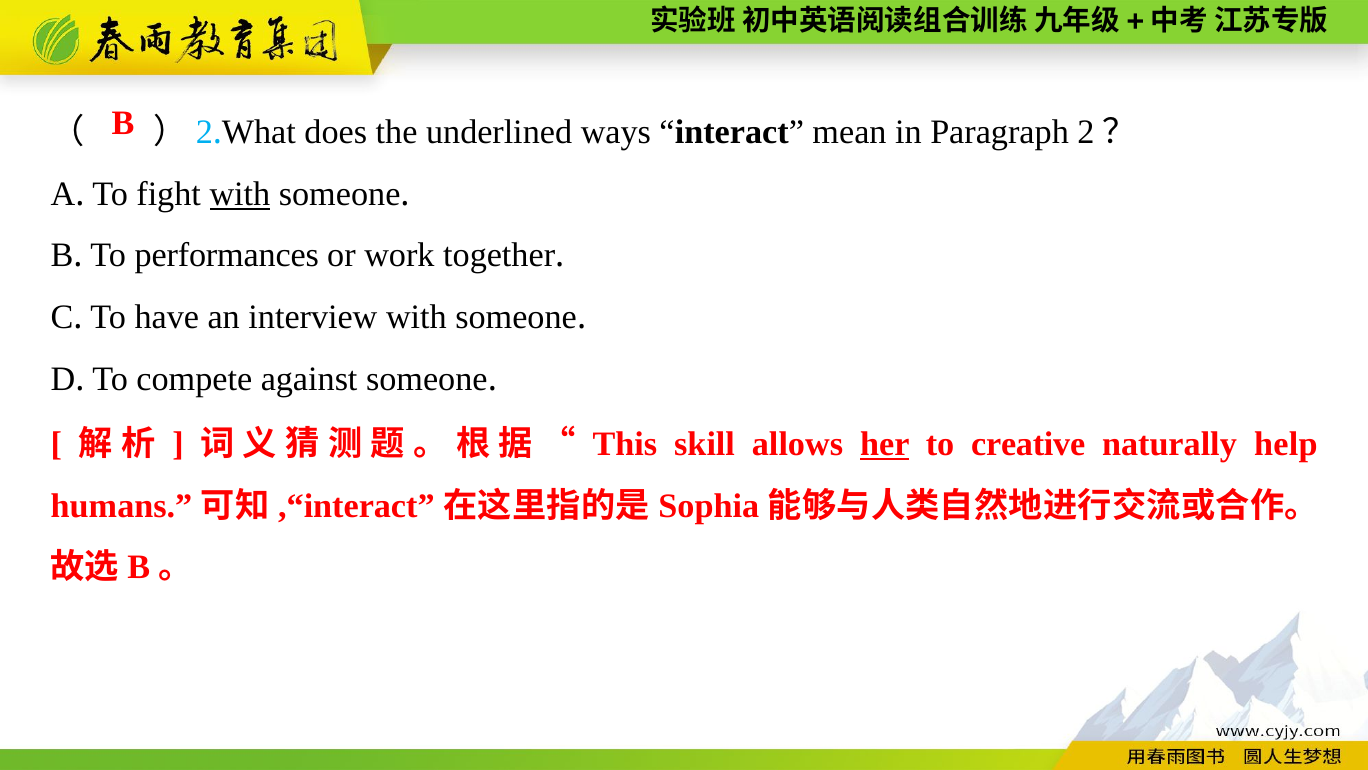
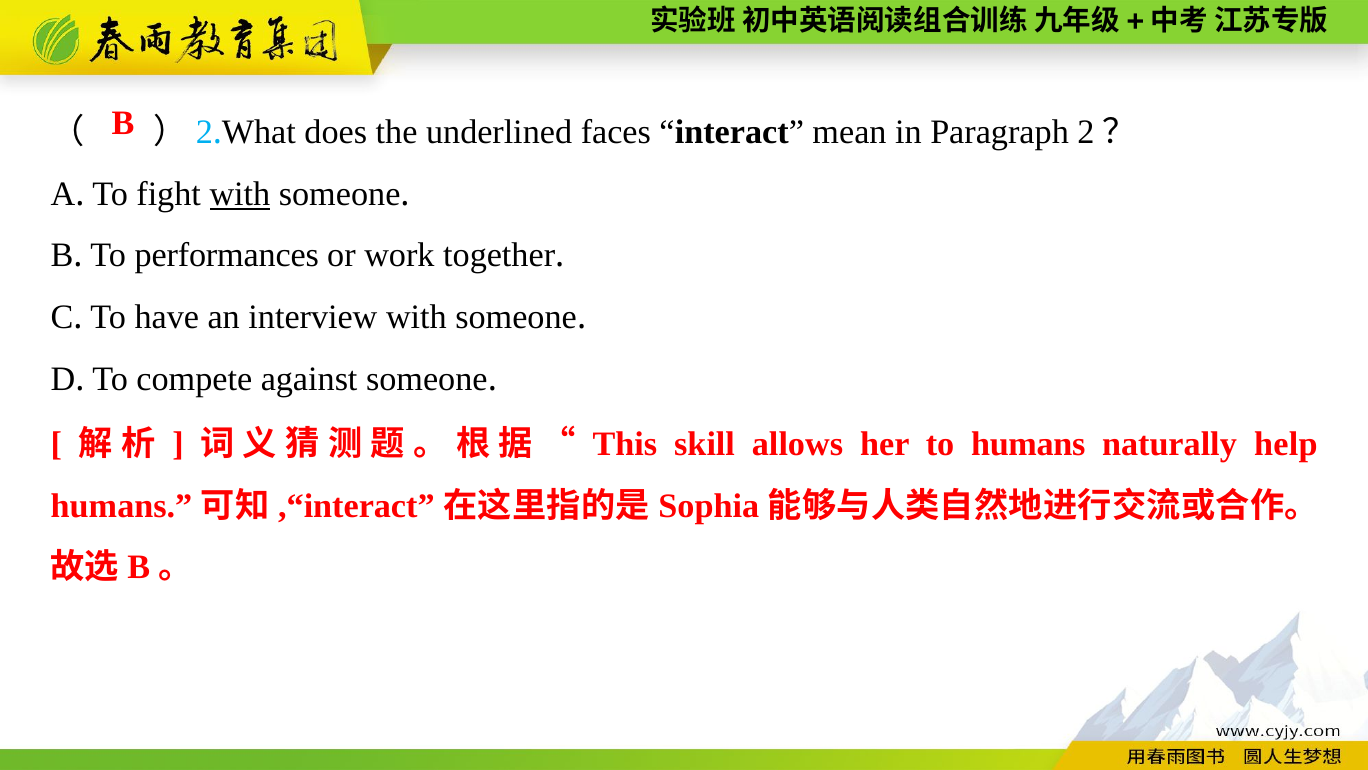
ways: ways -> faces
her underline: present -> none
creative: creative -> humans
